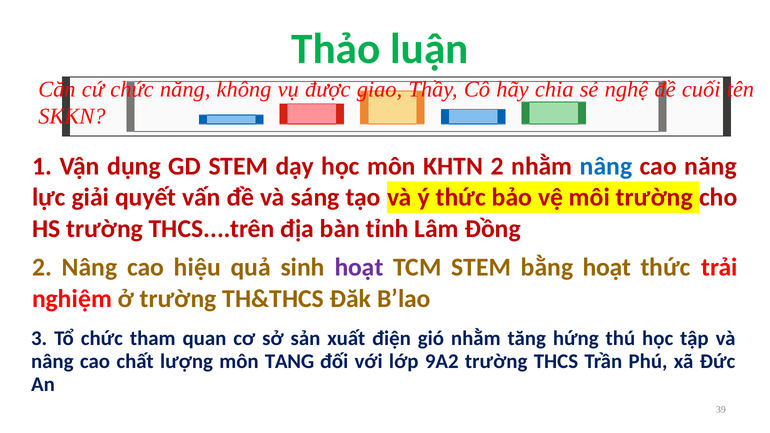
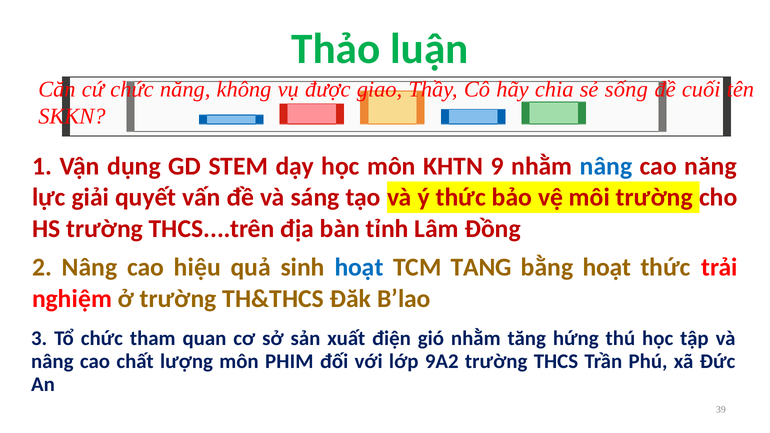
nghệ: nghệ -> sống
KHTN 2: 2 -> 9
hoạt at (359, 267) colour: purple -> blue
TCM STEM: STEM -> TANG
TANG: TANG -> PHIM
